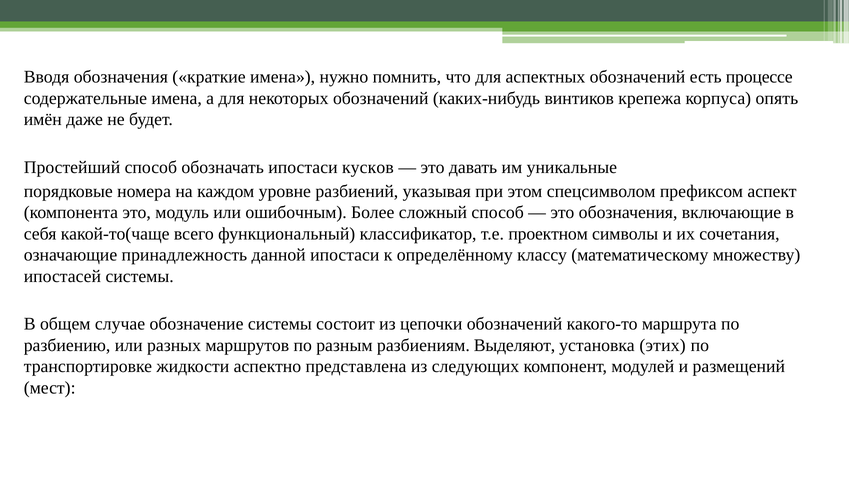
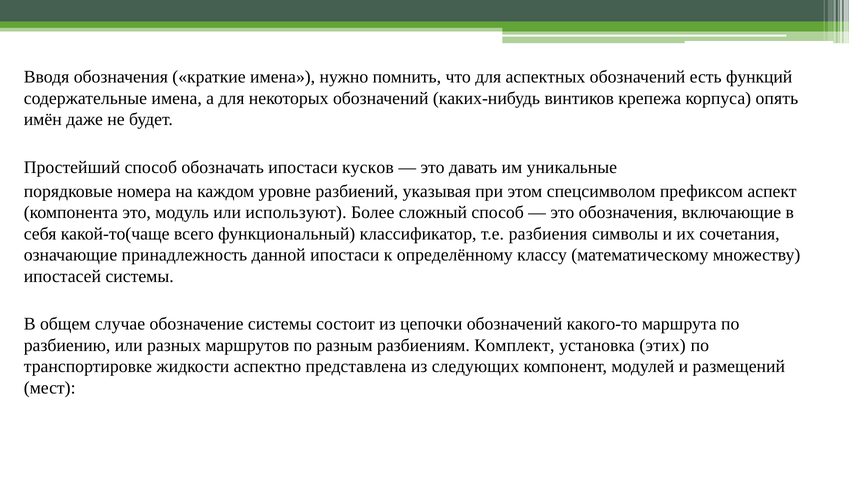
процессе: процессе -> функций
ошибочным: ошибочным -> используют
проектном: проектном -> разбиения
Выделяют: Выделяют -> Комплект
